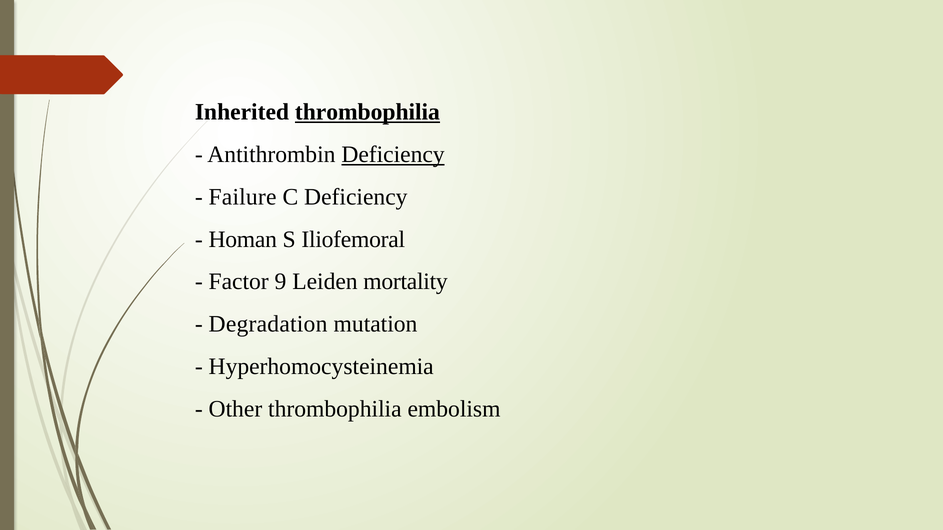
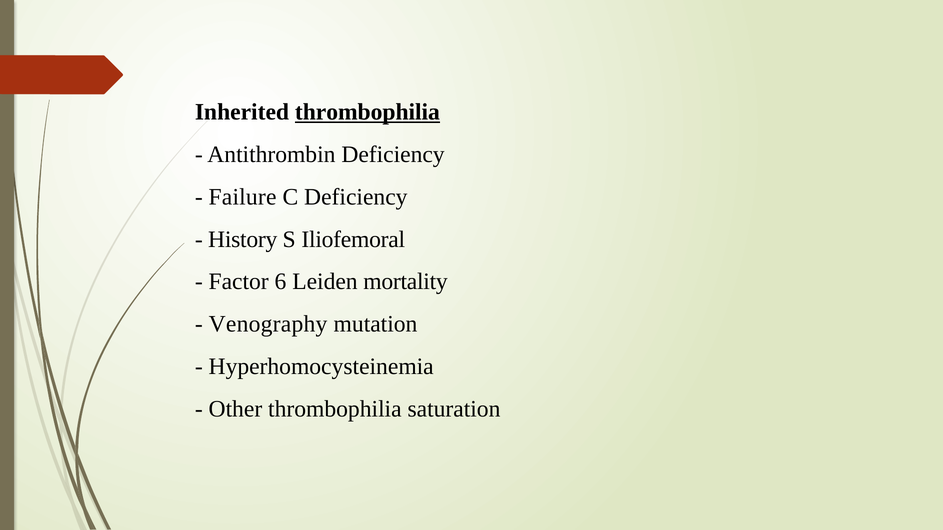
Deficiency at (393, 155) underline: present -> none
Homan: Homan -> History
9: 9 -> 6
Degradation: Degradation -> Venography
embolism: embolism -> saturation
